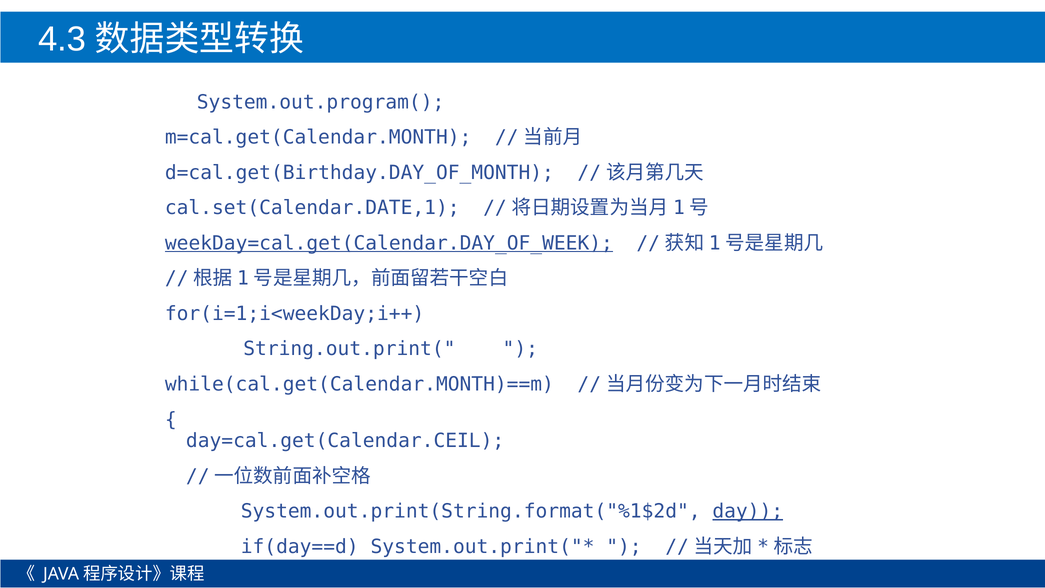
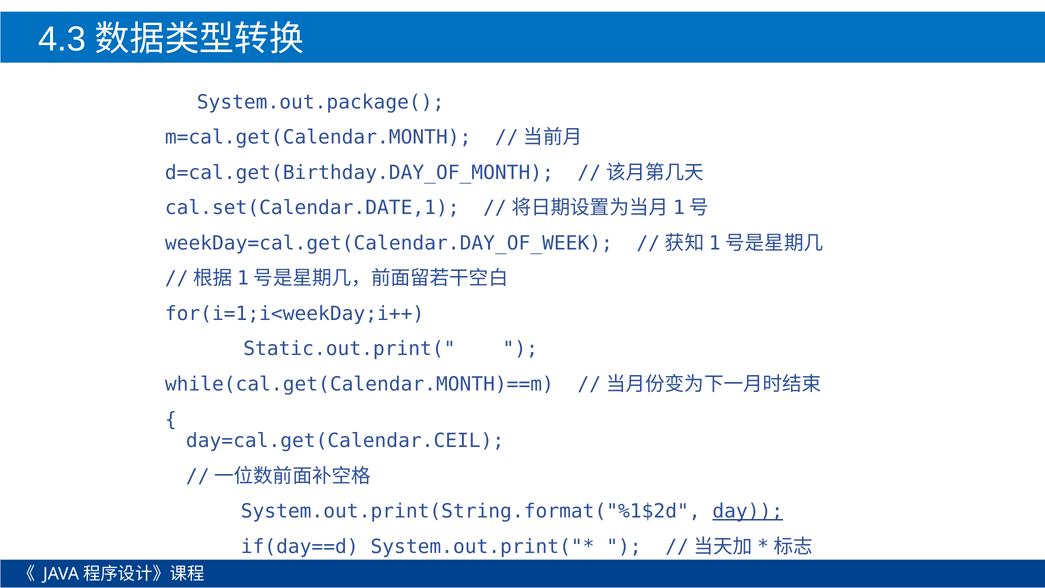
System.out.program(: System.out.program( -> System.out.package(
weekDay=cal.get(Calendar.DAY_OF_WEEK underline: present -> none
String.out.print(: String.out.print( -> Static.out.print(
